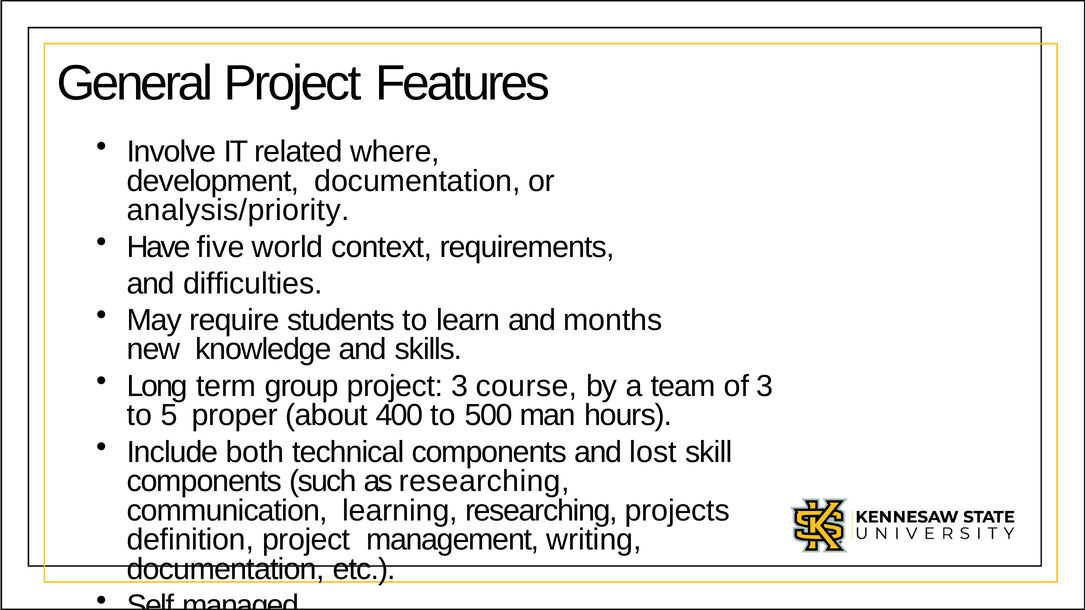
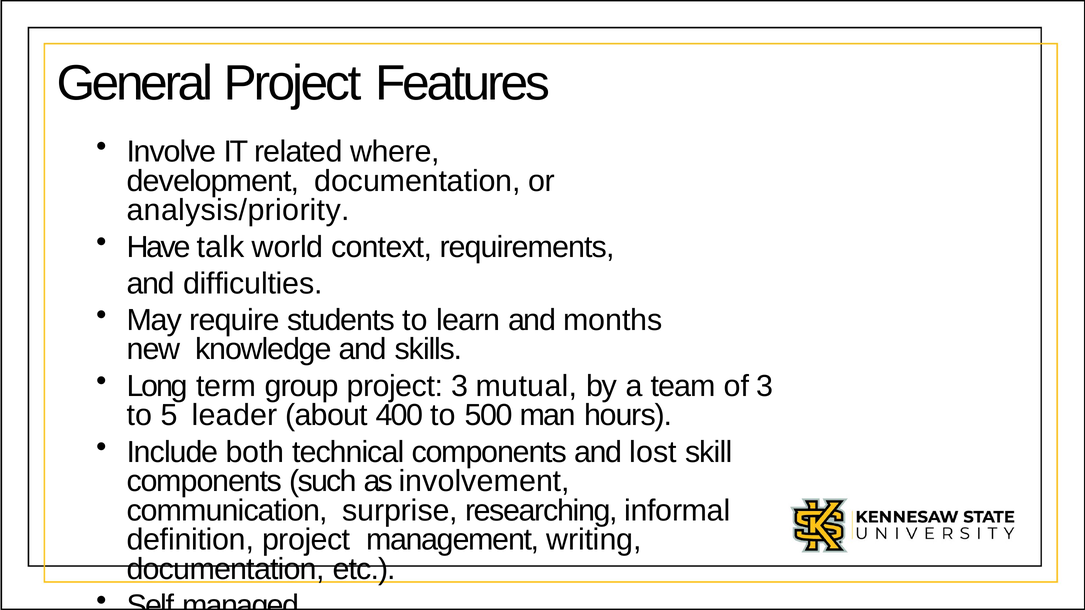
five: five -> talk
course: course -> mutual
proper: proper -> leader
as researching: researching -> involvement
learning: learning -> surprise
projects: projects -> informal
